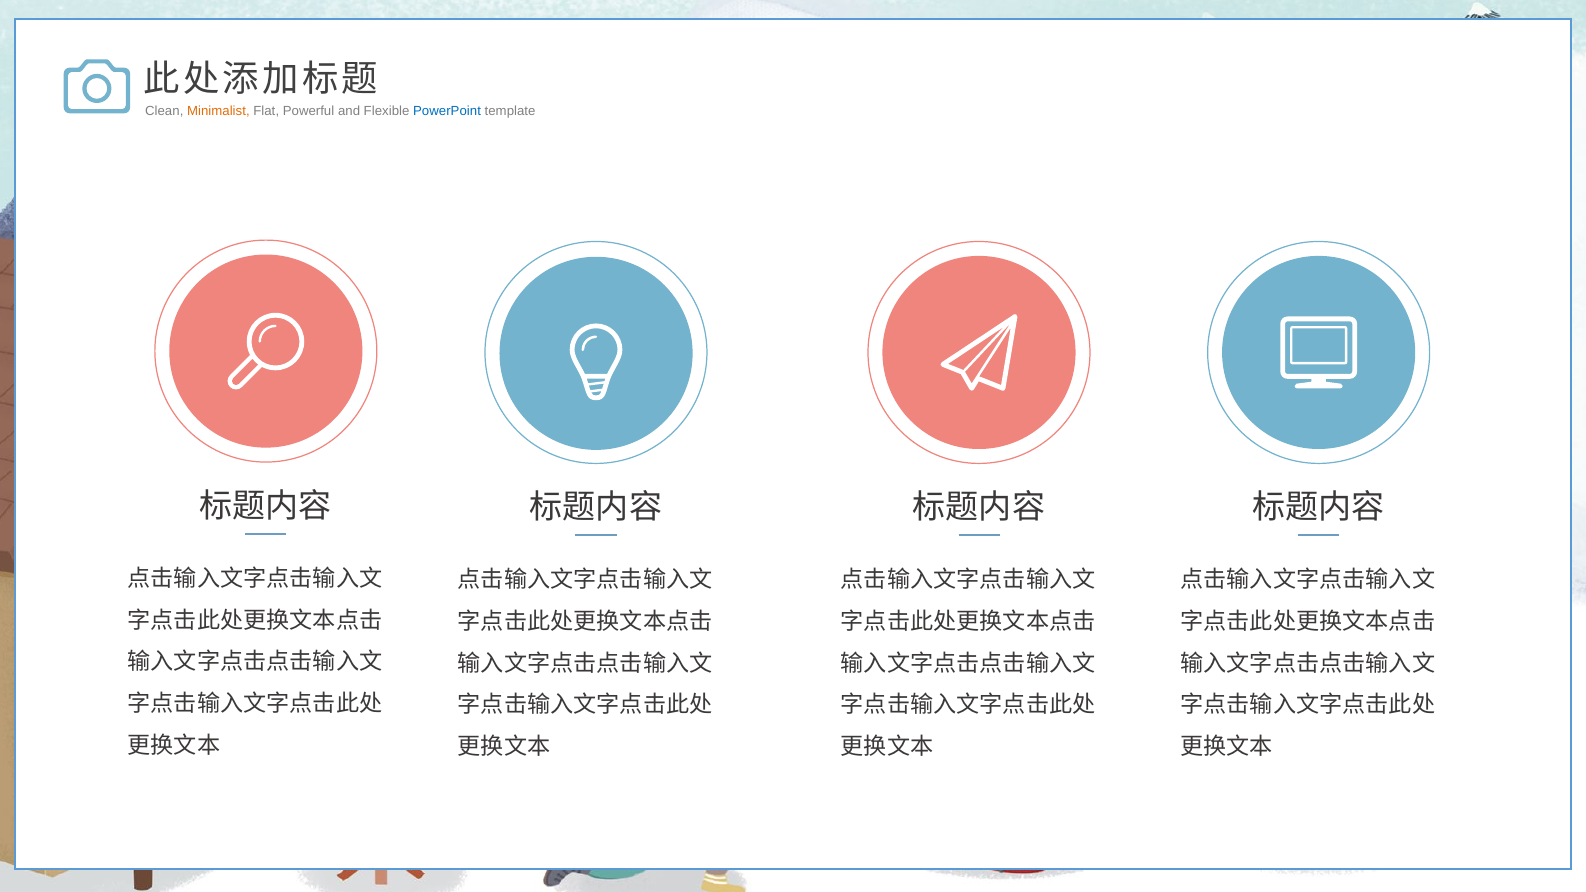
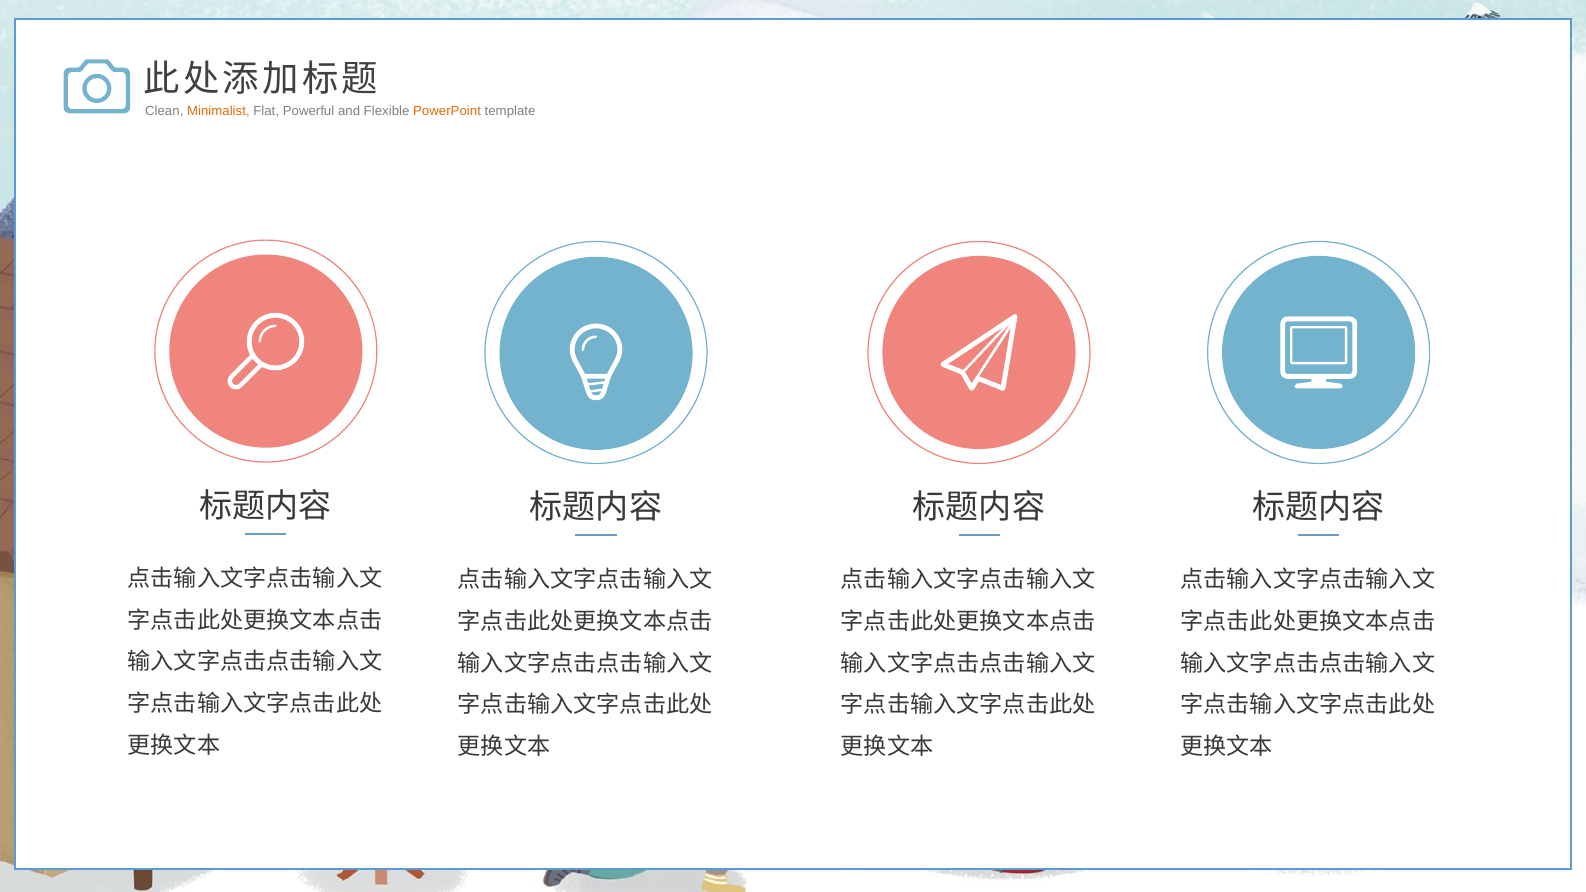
PowerPoint colour: blue -> orange
